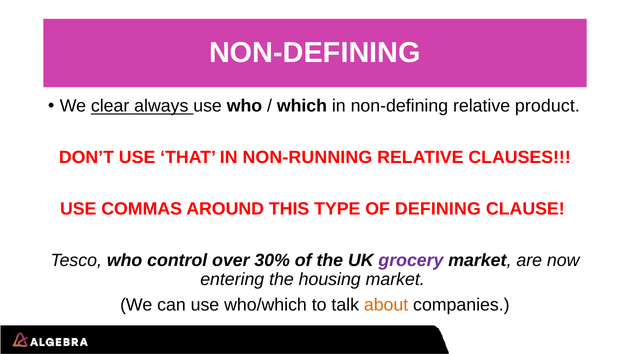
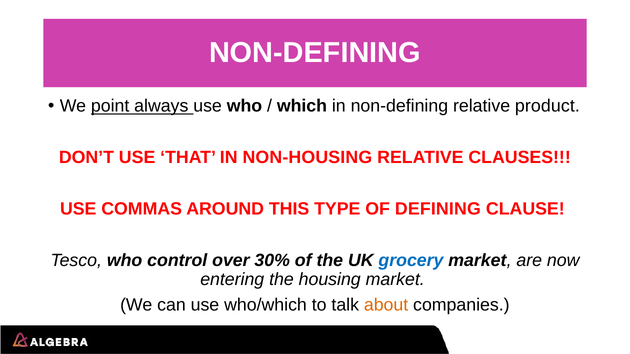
clear: clear -> point
NON-RUNNING: NON-RUNNING -> NON-HOUSING
grocery colour: purple -> blue
